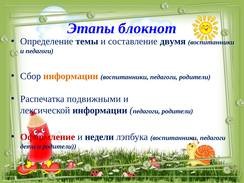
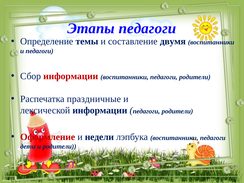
Этапы блокнот: блокнот -> педагоги
информации at (71, 76) colour: orange -> red
подвижными: подвижными -> праздничные
